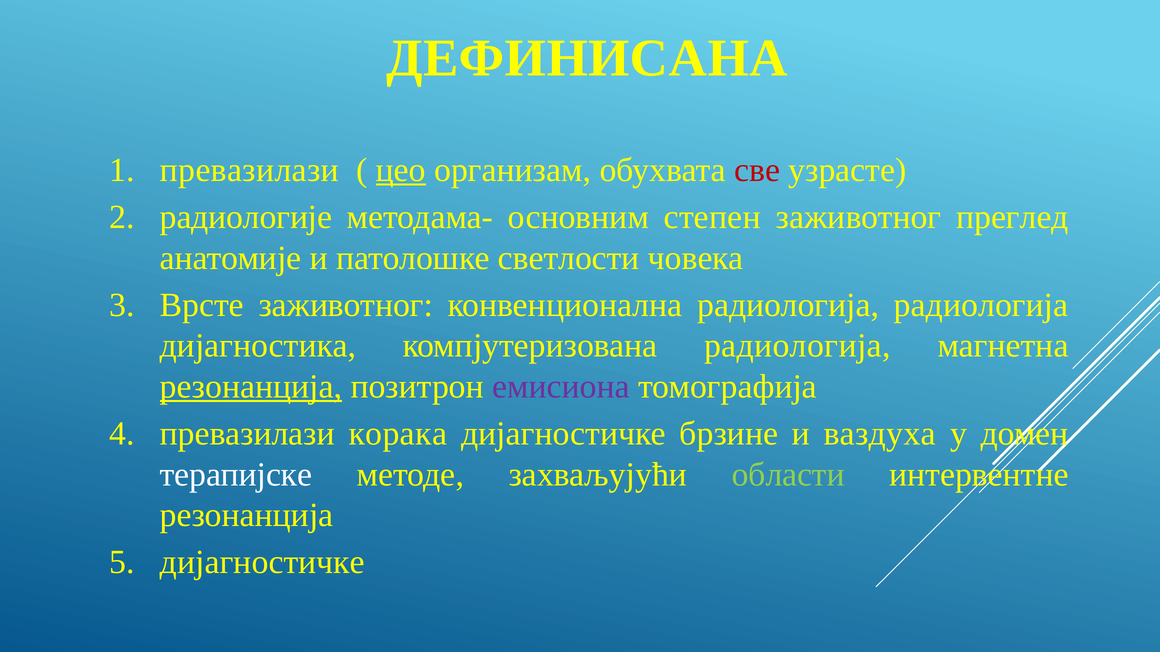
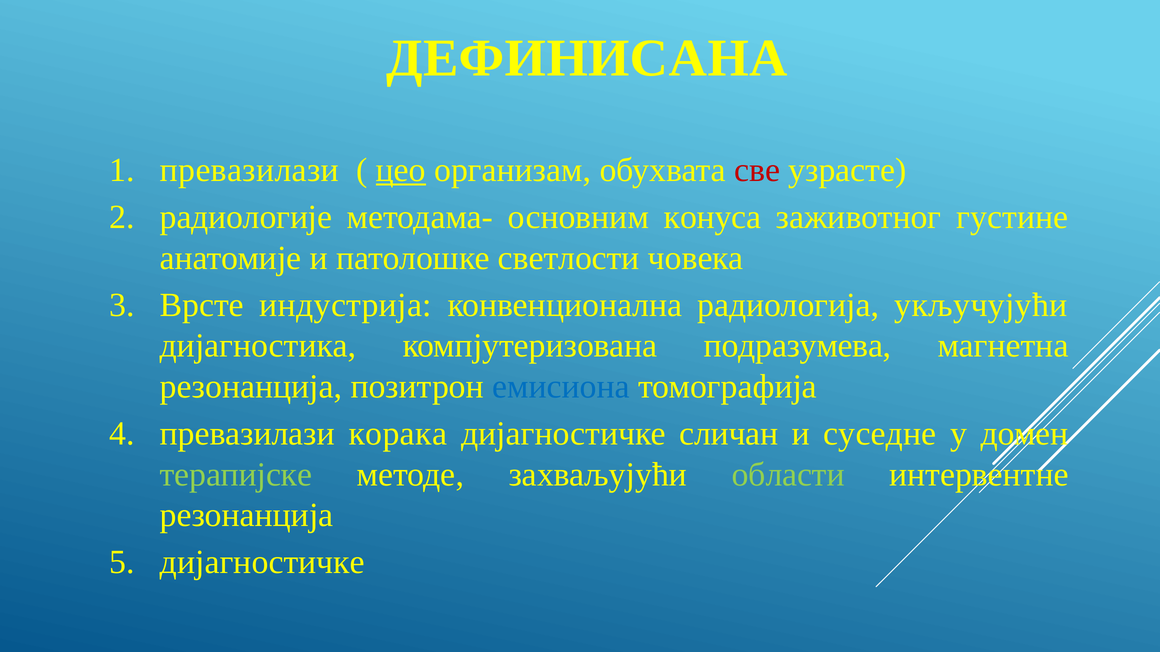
степен: степен -> конуса
преглед: преглед -> густине
Врсте заживотног: заживотног -> индустрија
радиологија радиологија: радиологија -> укључујући
компјутеризована радиологија: радиологија -> подразумева
резонанција at (251, 387) underline: present -> none
емисиона colour: purple -> blue
брзине: брзине -> сличан
ваздуха: ваздуха -> суседне
терапијске colour: white -> light green
